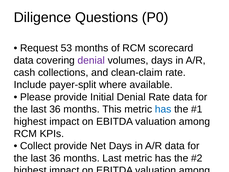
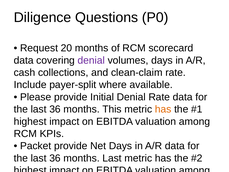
53: 53 -> 20
has at (163, 109) colour: blue -> orange
Collect at (36, 146): Collect -> Packet
